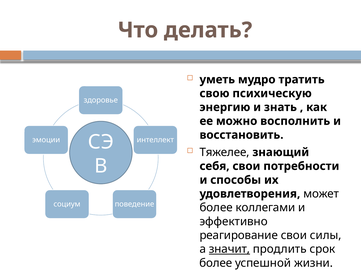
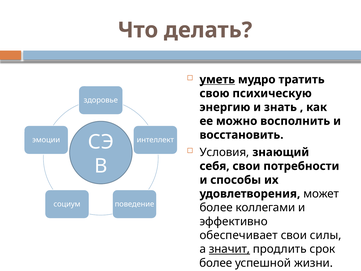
уметь underline: none -> present
Тяжелее: Тяжелее -> Условия
реагирование: реагирование -> обеспечивает
